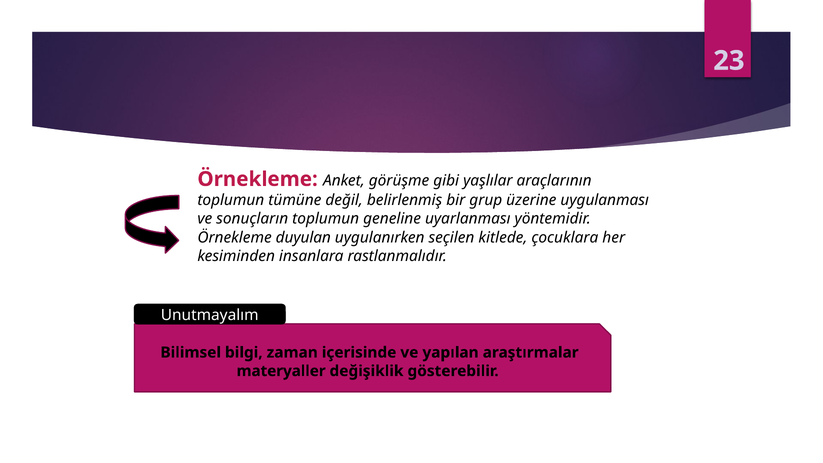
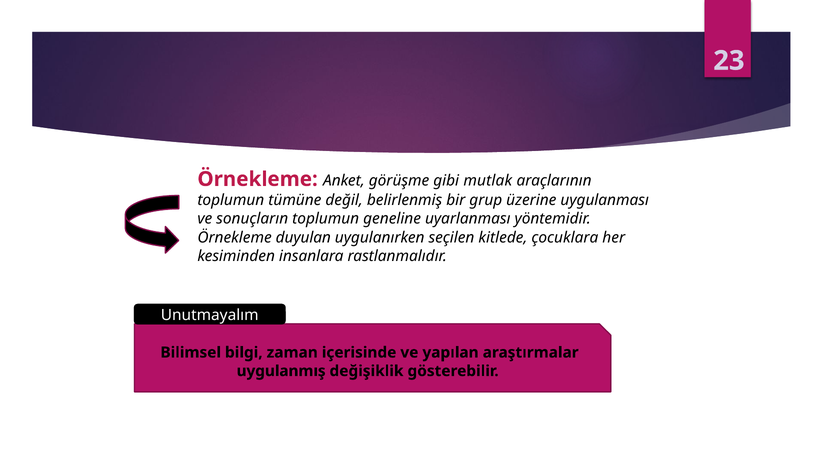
yaşlılar: yaşlılar -> mutlak
materyaller: materyaller -> uygulanmış
